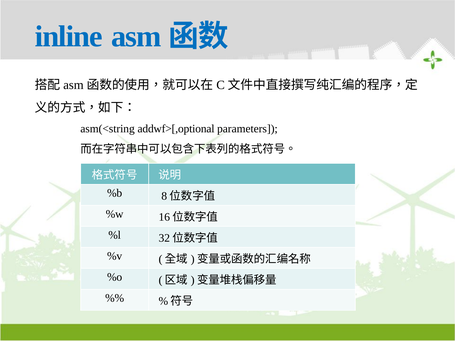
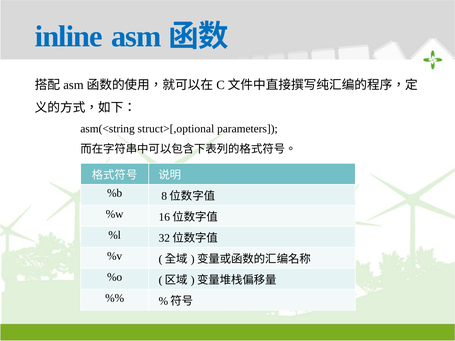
addwf>[,optional: addwf>[,optional -> struct>[,optional
